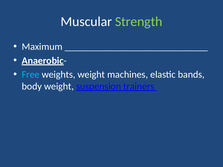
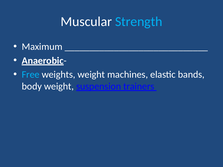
Strength colour: light green -> light blue
